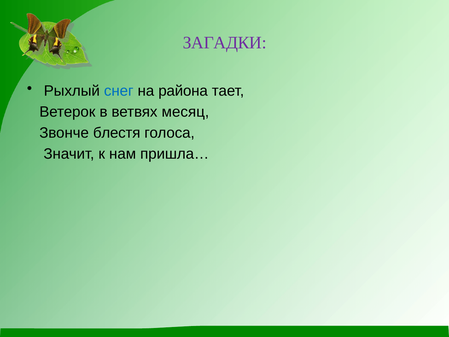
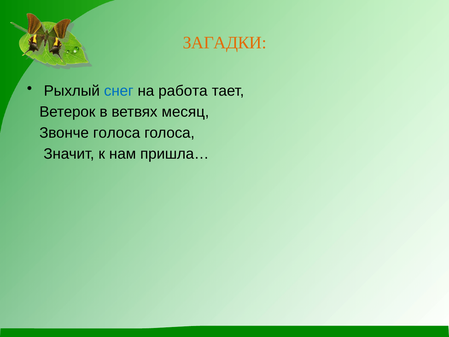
ЗАГАДКИ colour: purple -> orange
района: района -> работа
Звонче блестя: блестя -> голоса
